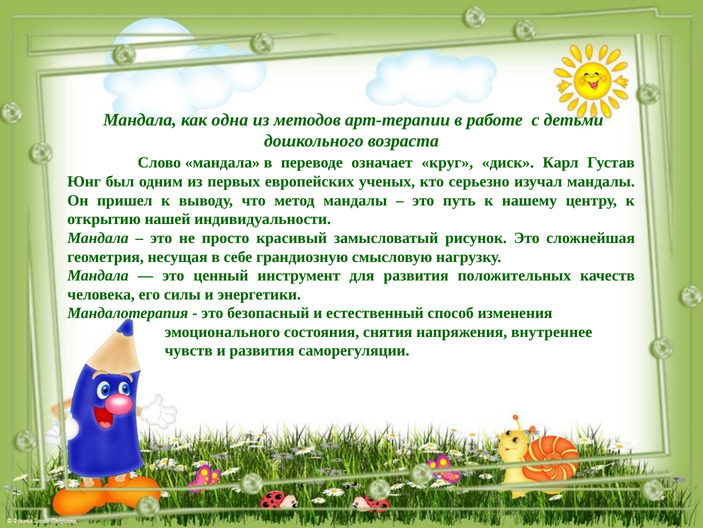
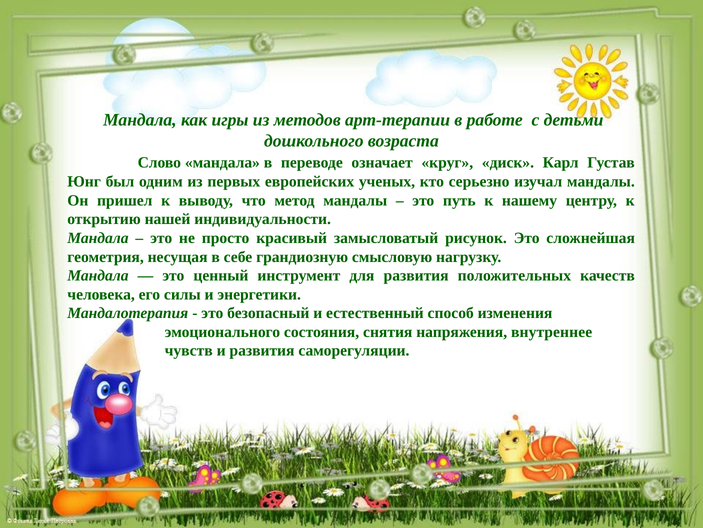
одна: одна -> игры
